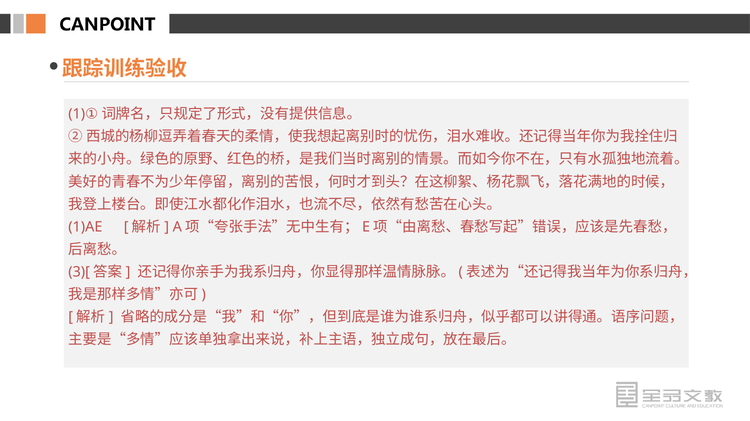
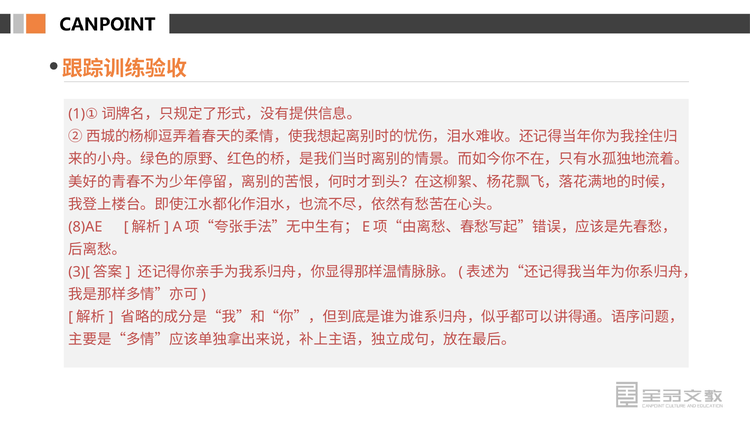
1)AE: 1)AE -> 8)AE
